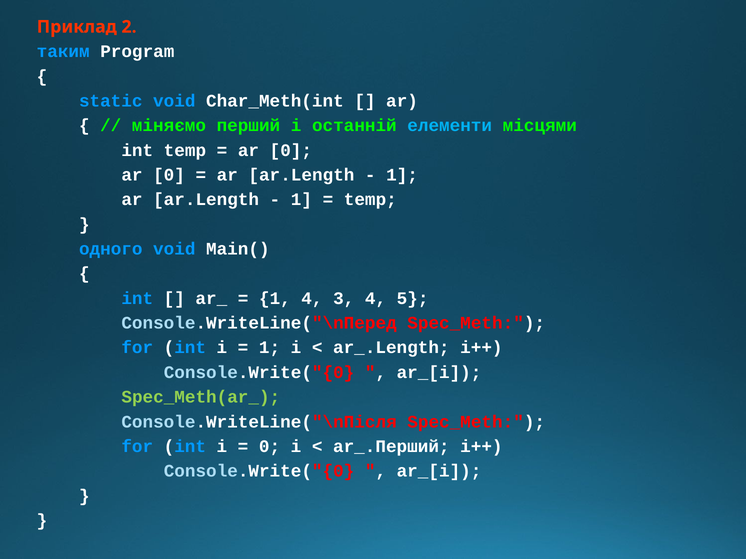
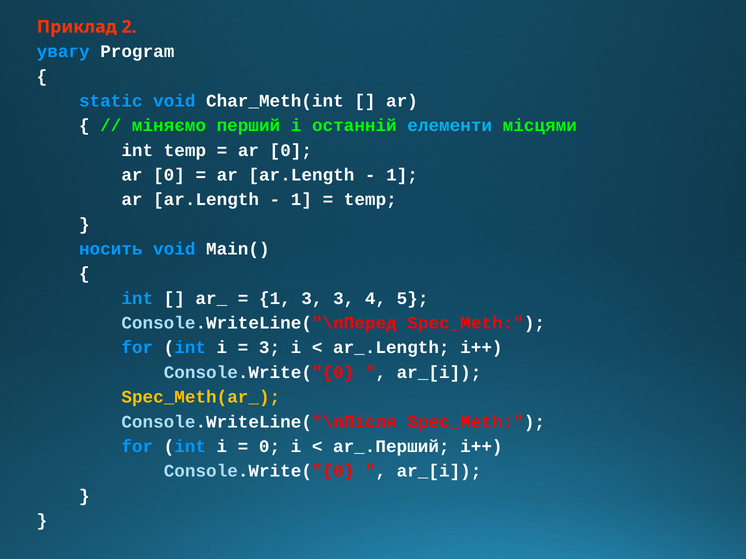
таким: таким -> увагу
одного: одного -> носить
1 4: 4 -> 3
1 at (270, 348): 1 -> 3
Spec_Meth(ar_ colour: light green -> yellow
